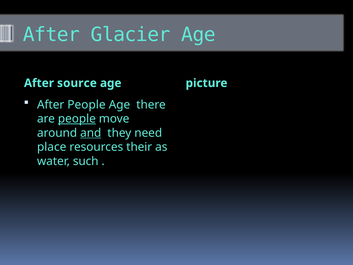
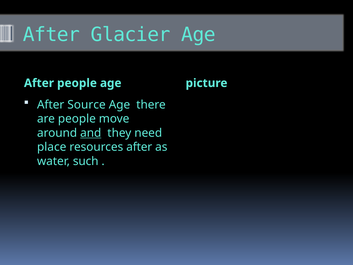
After source: source -> people
After People: People -> Source
people at (77, 119) underline: present -> none
resources their: their -> after
